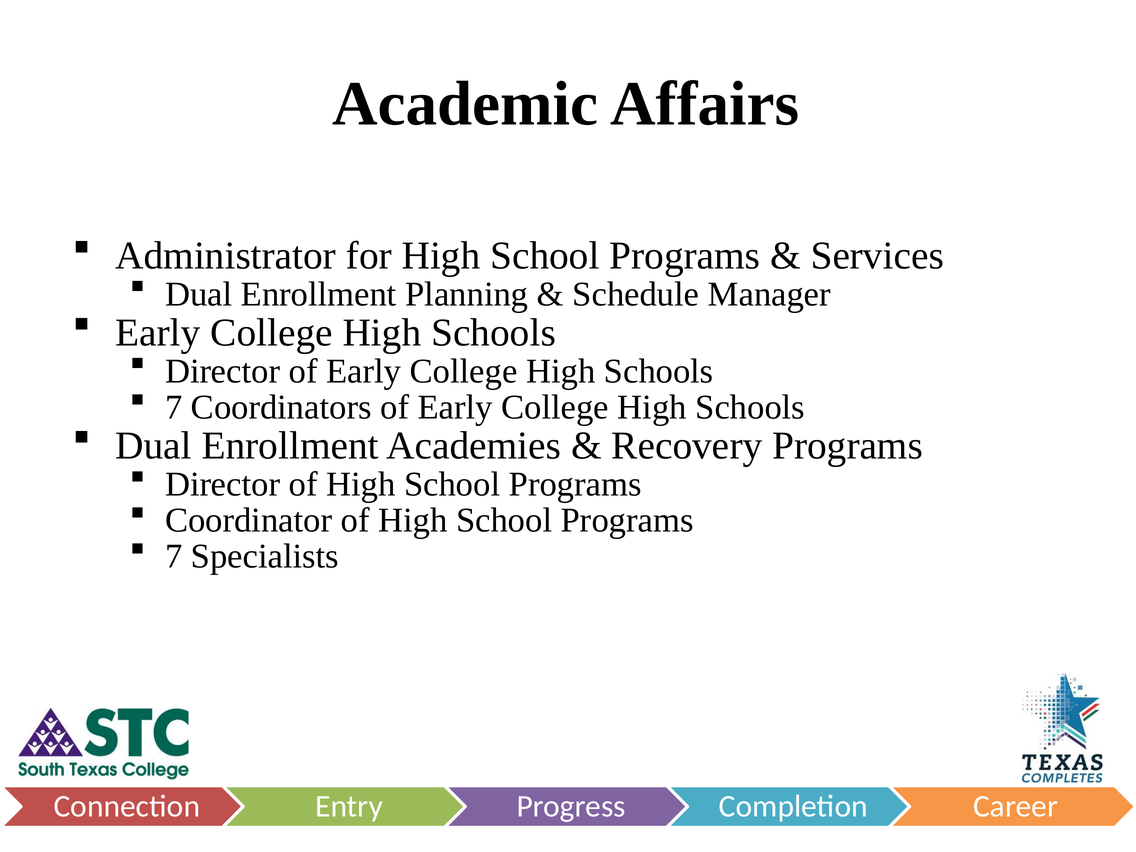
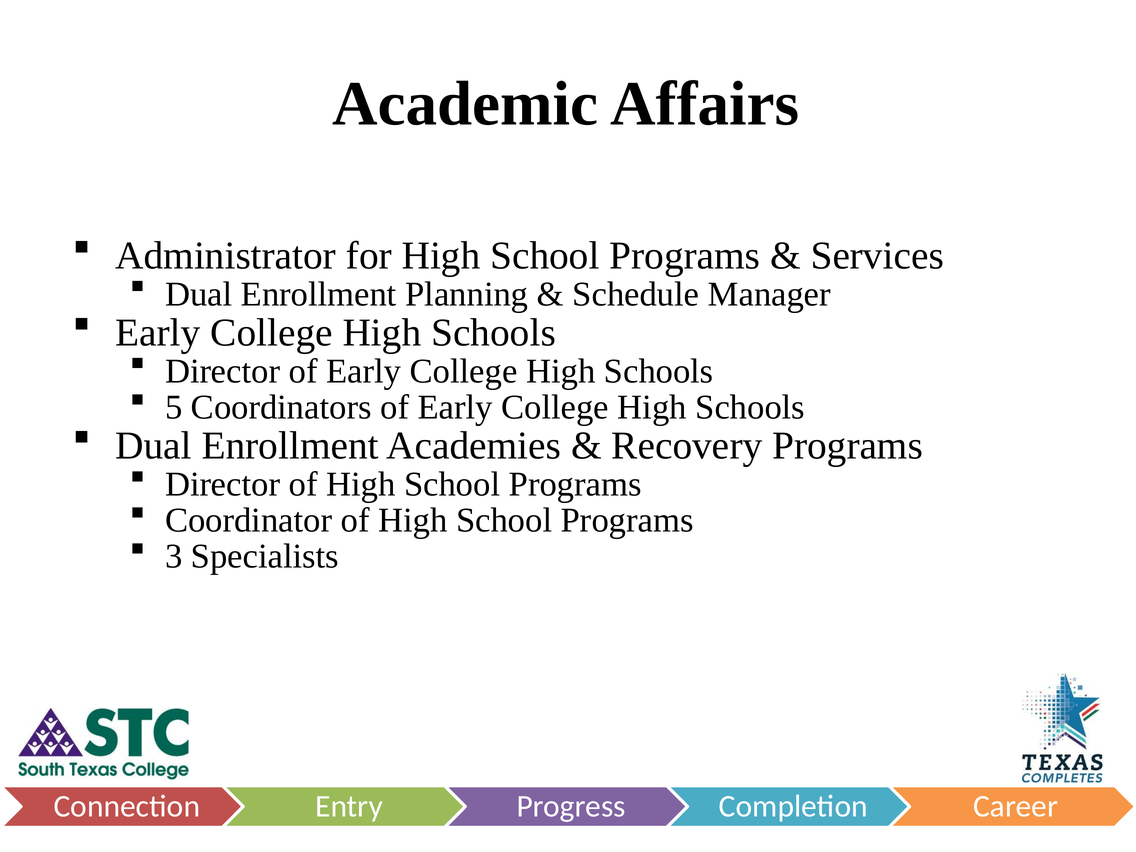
7 at (174, 407): 7 -> 5
7 at (174, 556): 7 -> 3
